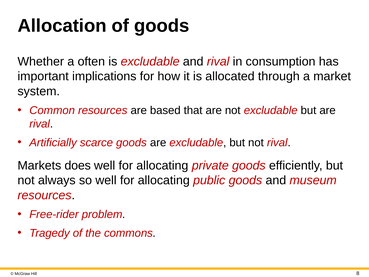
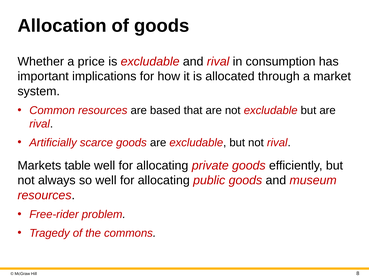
often: often -> price
does: does -> table
